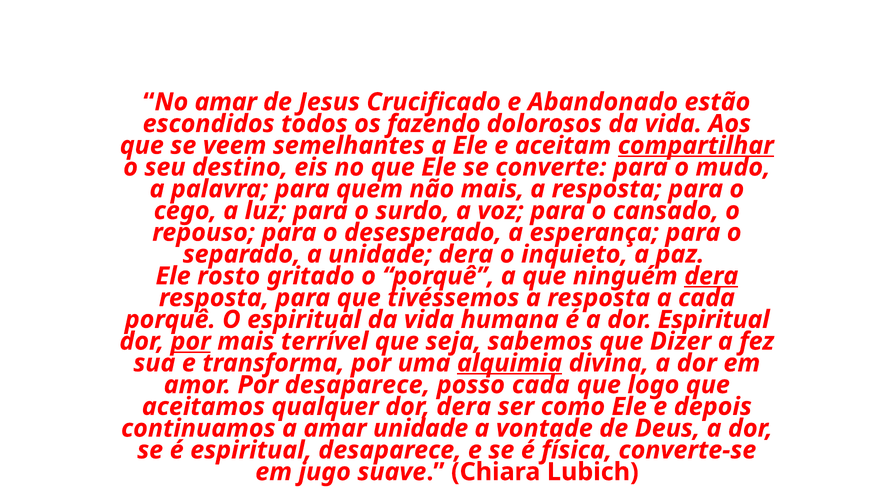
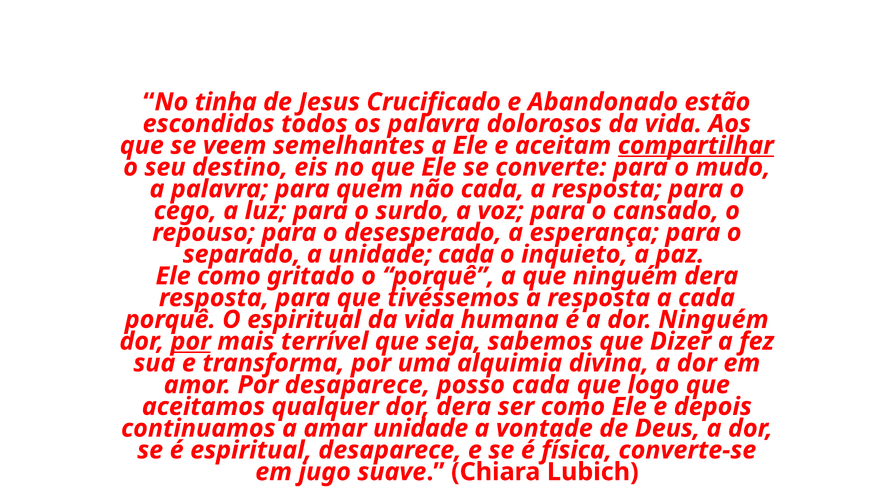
No amar: amar -> tinha
os fazendo: fazendo -> palavra
não mais: mais -> cada
unidade dera: dera -> cada
Ele rosto: rosto -> como
dera at (711, 276) underline: present -> none
dor Espiritual: Espiritual -> Ninguém
alquimia underline: present -> none
